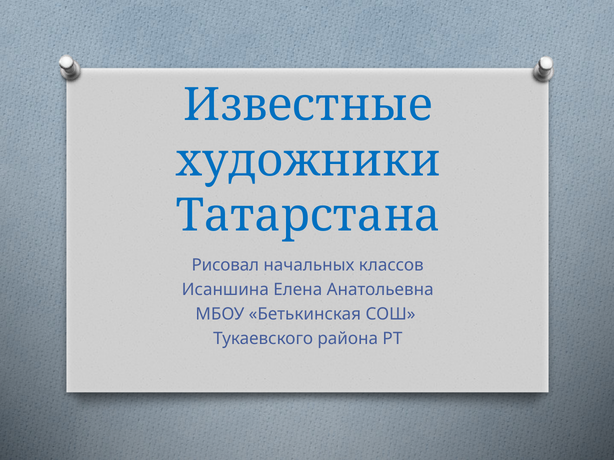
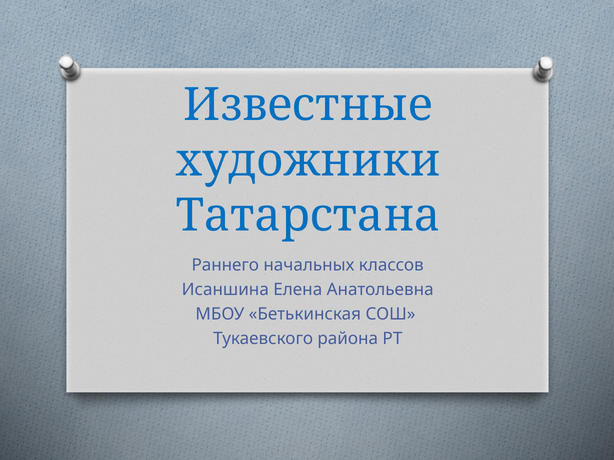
Рисовал: Рисовал -> Раннего
